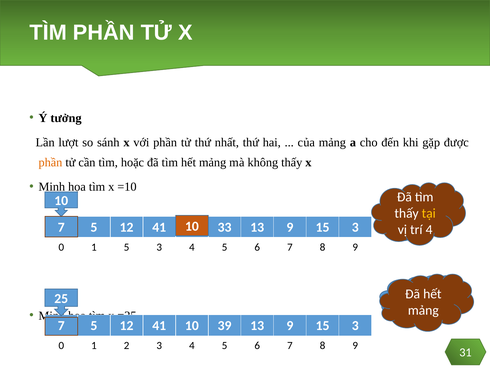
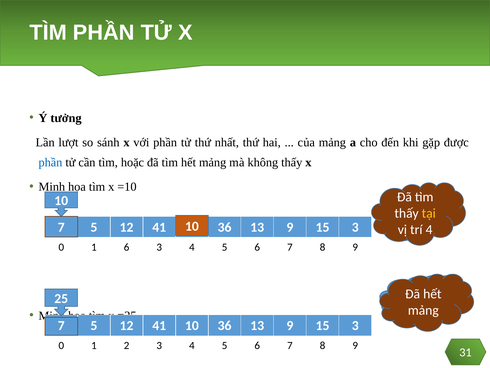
phần at (50, 162) colour: orange -> blue
33 at (225, 227): 33 -> 36
1 5: 5 -> 6
39 at (225, 325): 39 -> 36
